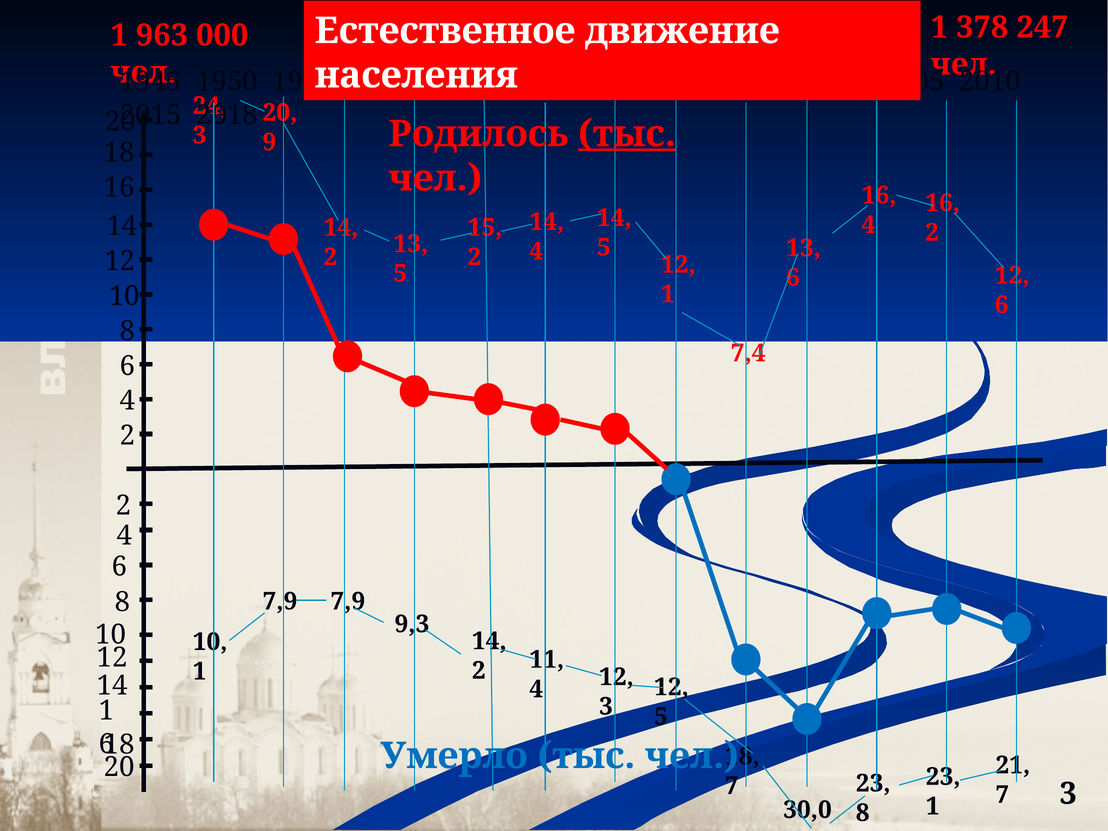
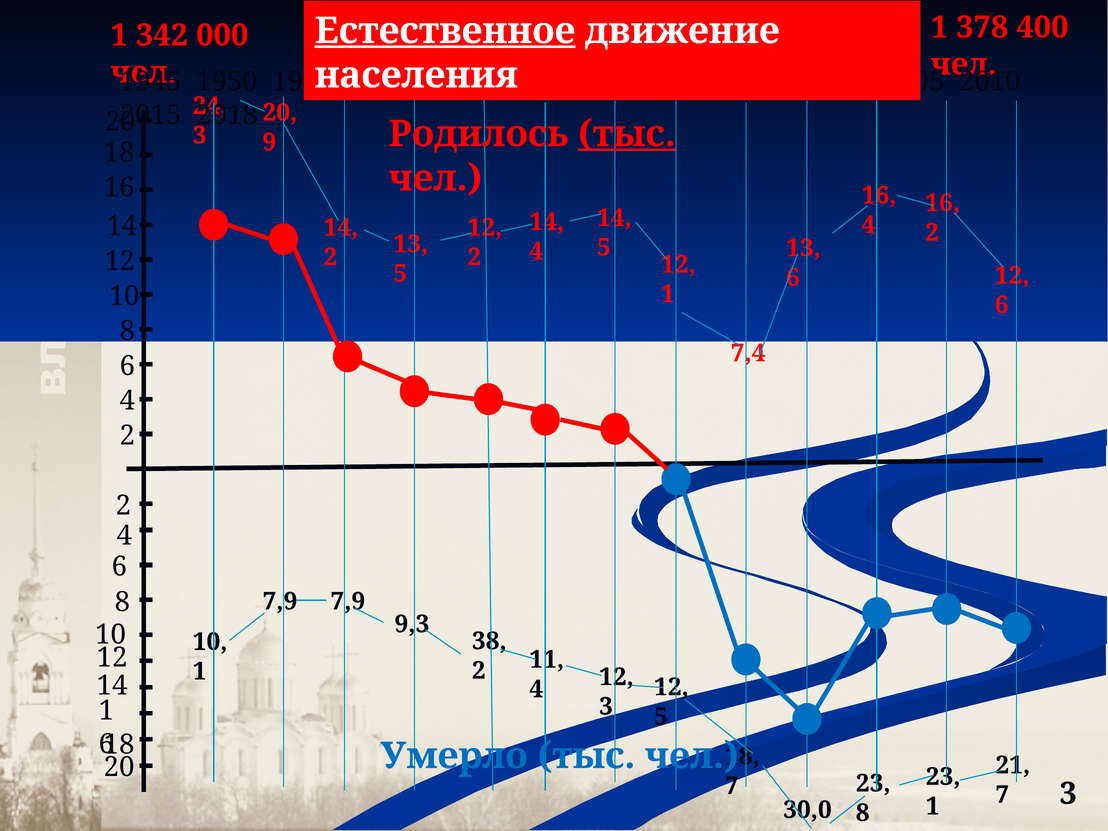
247: 247 -> 400
Естественное underline: none -> present
963: 963 -> 342
15 at (485, 228): 15 -> 12
14 at (489, 641): 14 -> 38
